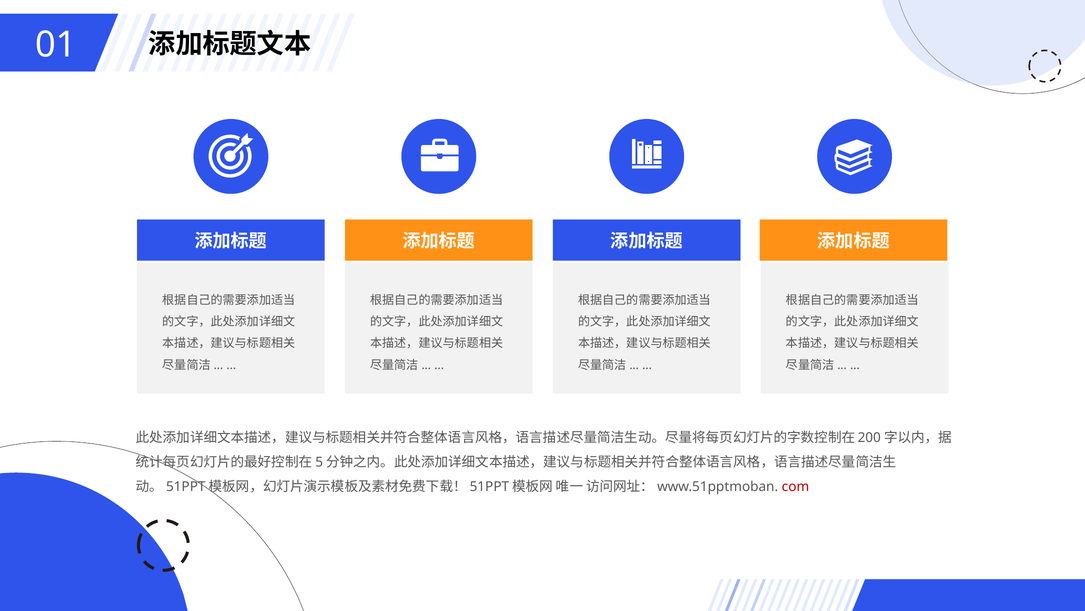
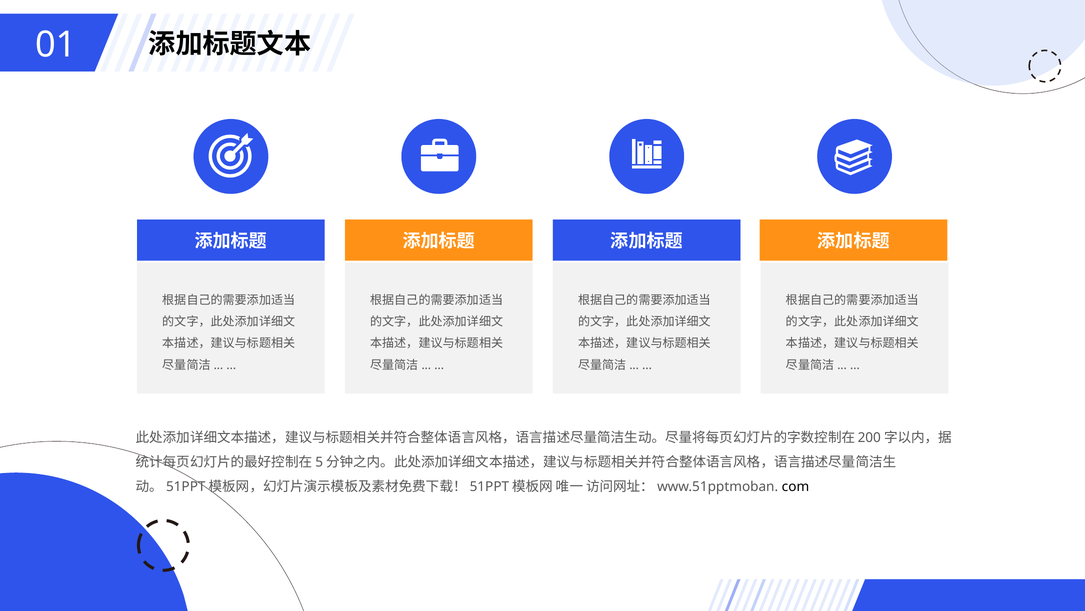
com colour: red -> black
